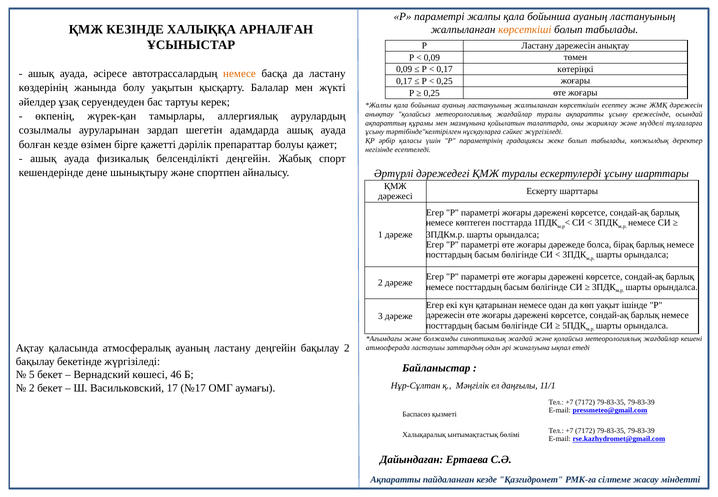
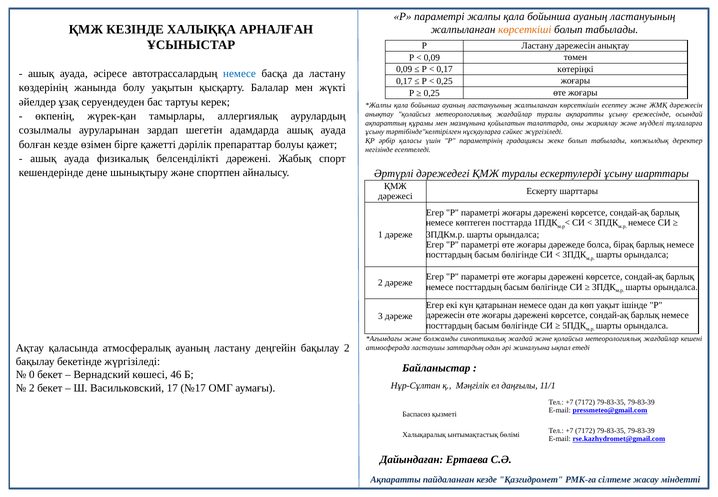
немесе at (239, 74) colour: orange -> blue
белсенділікті деңгейін: деңгейін -> дәрежені
5: 5 -> 0
